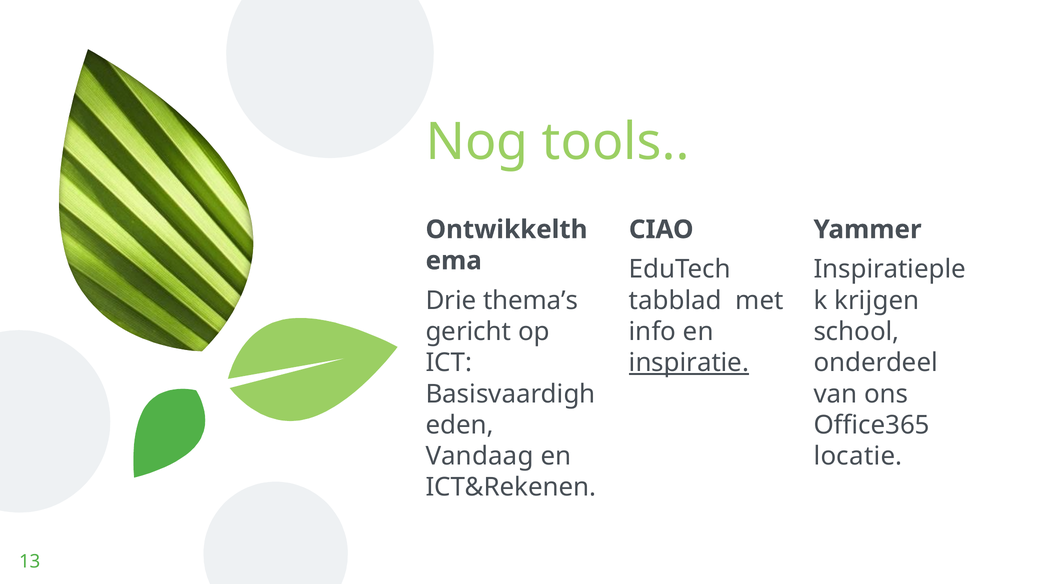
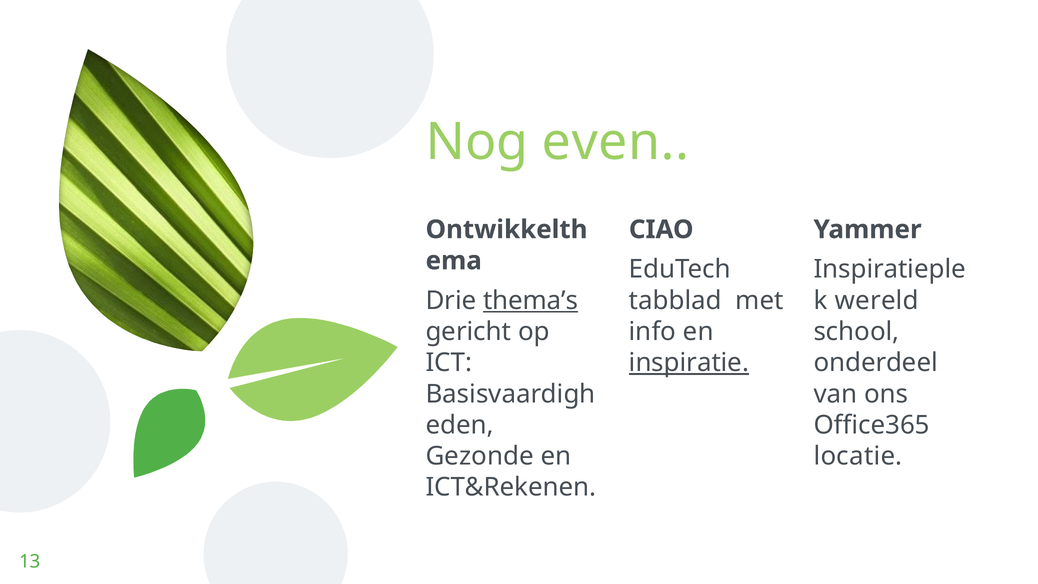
tools: tools -> even
thema’s underline: none -> present
krijgen: krijgen -> wereld
Vandaag: Vandaag -> Gezonde
